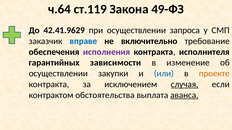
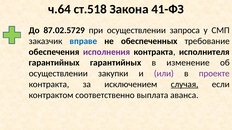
ст.119: ст.119 -> ст.518
49-ФЗ: 49-ФЗ -> 41-ФЗ
42.41.9629: 42.41.9629 -> 87.02.5729
включительно: включительно -> обеспеченных
гарантийных зависимости: зависимости -> гарантийных
или colour: blue -> purple
проекте colour: orange -> purple
обстоятельства: обстоятельства -> соответственно
аванса underline: present -> none
